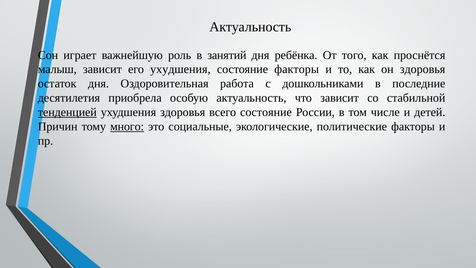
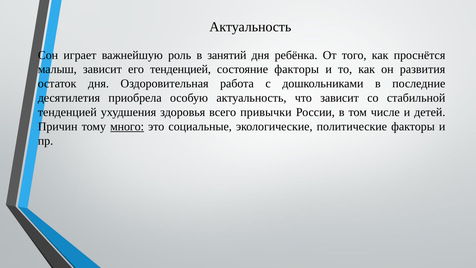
его ухудшения: ухудшения -> тенденцией
он здоровья: здоровья -> развития
тенденцией at (67, 112) underline: present -> none
всего состояние: состояние -> привычки
